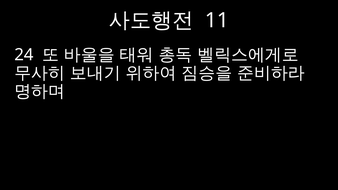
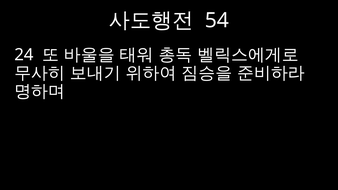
11: 11 -> 54
